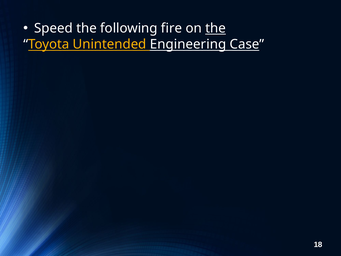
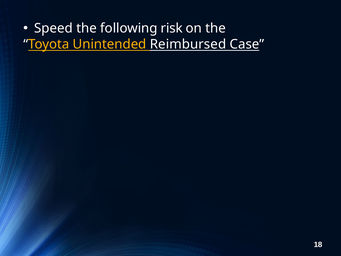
fire: fire -> risk
the at (216, 28) underline: present -> none
Engineering: Engineering -> Reimbursed
